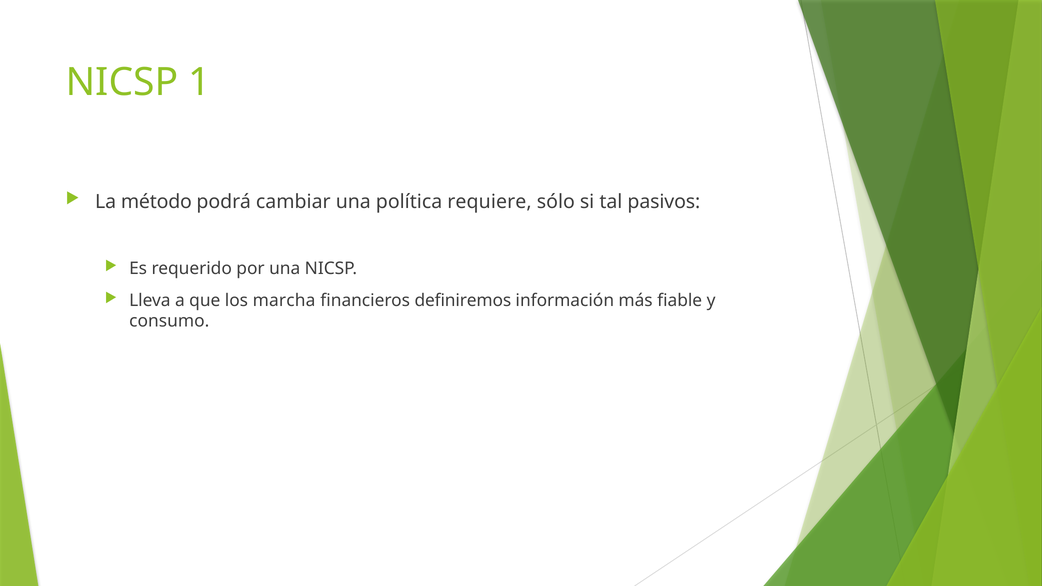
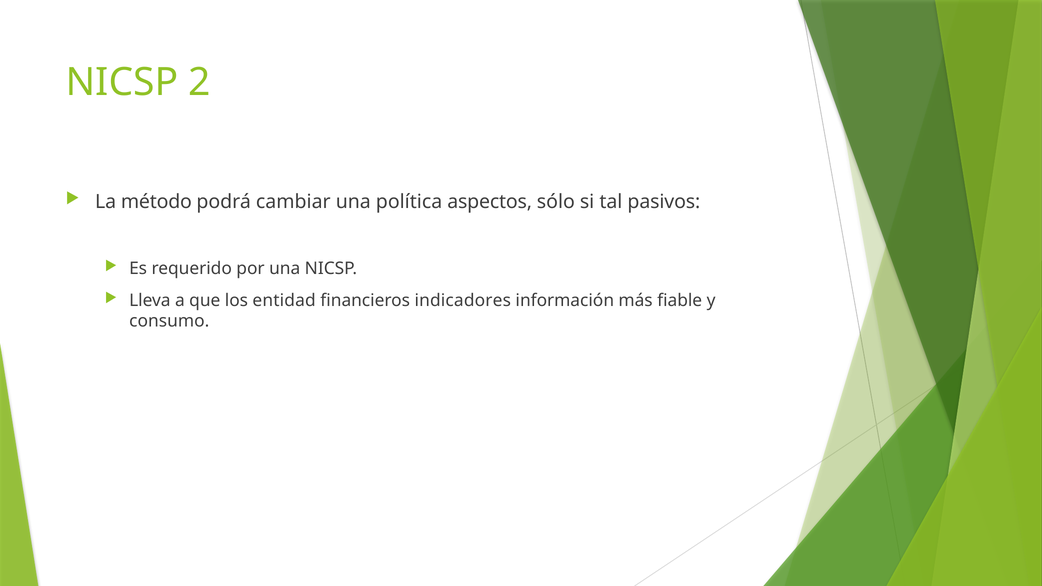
1: 1 -> 2
requiere: requiere -> aspectos
marcha: marcha -> entidad
definiremos: definiremos -> indicadores
